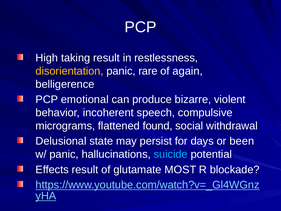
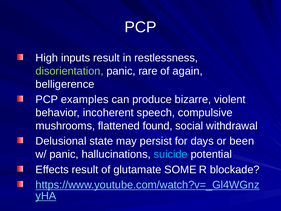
taking: taking -> inputs
disorientation colour: yellow -> light green
emotional: emotional -> examples
micrograms: micrograms -> mushrooms
MOST: MOST -> SOME
